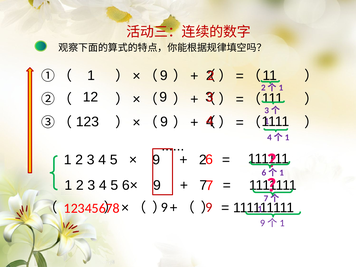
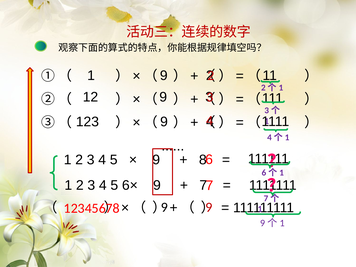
2 at (203, 160): 2 -> 8
